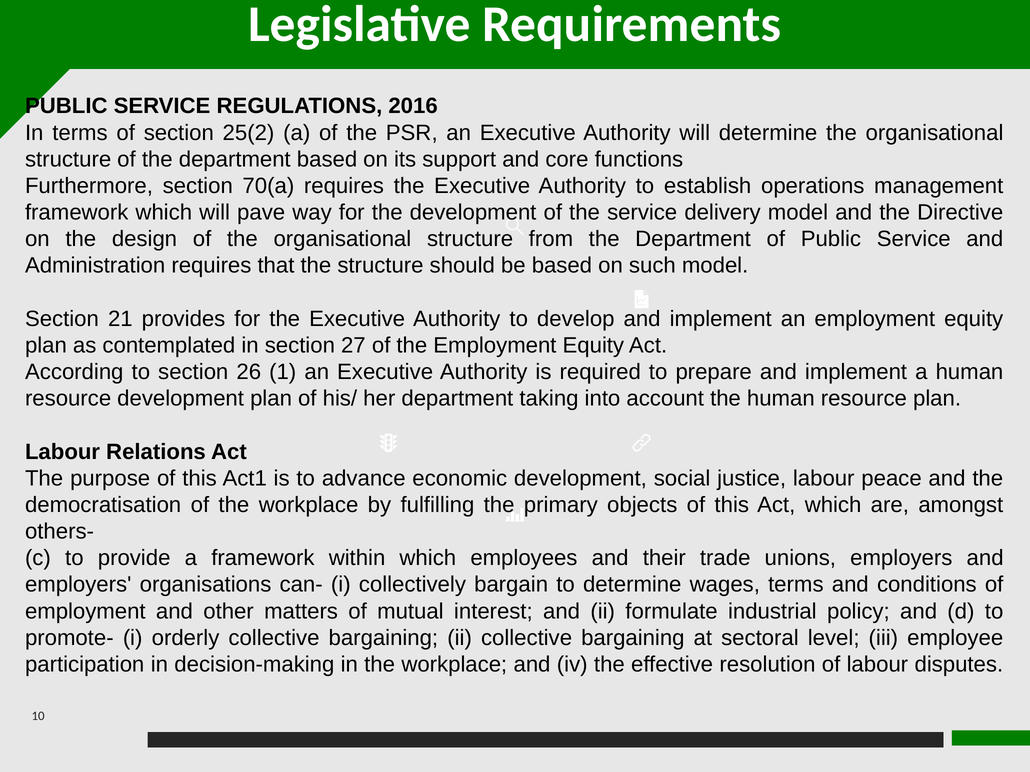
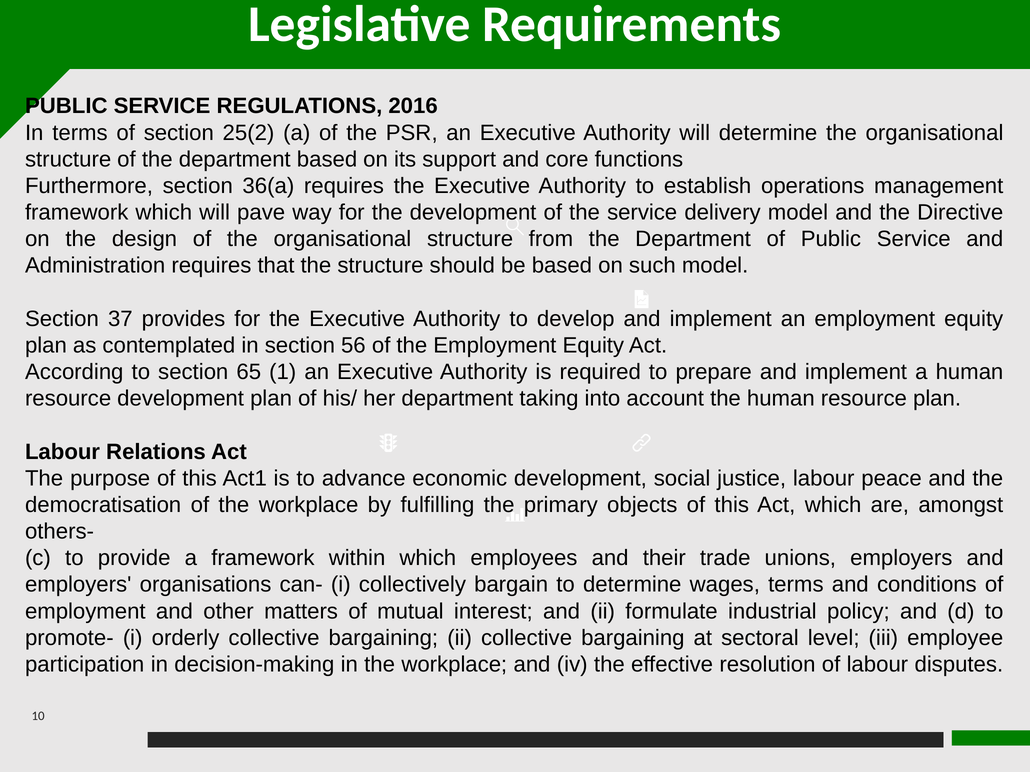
70(a: 70(a -> 36(a
21: 21 -> 37
27: 27 -> 56
26: 26 -> 65
